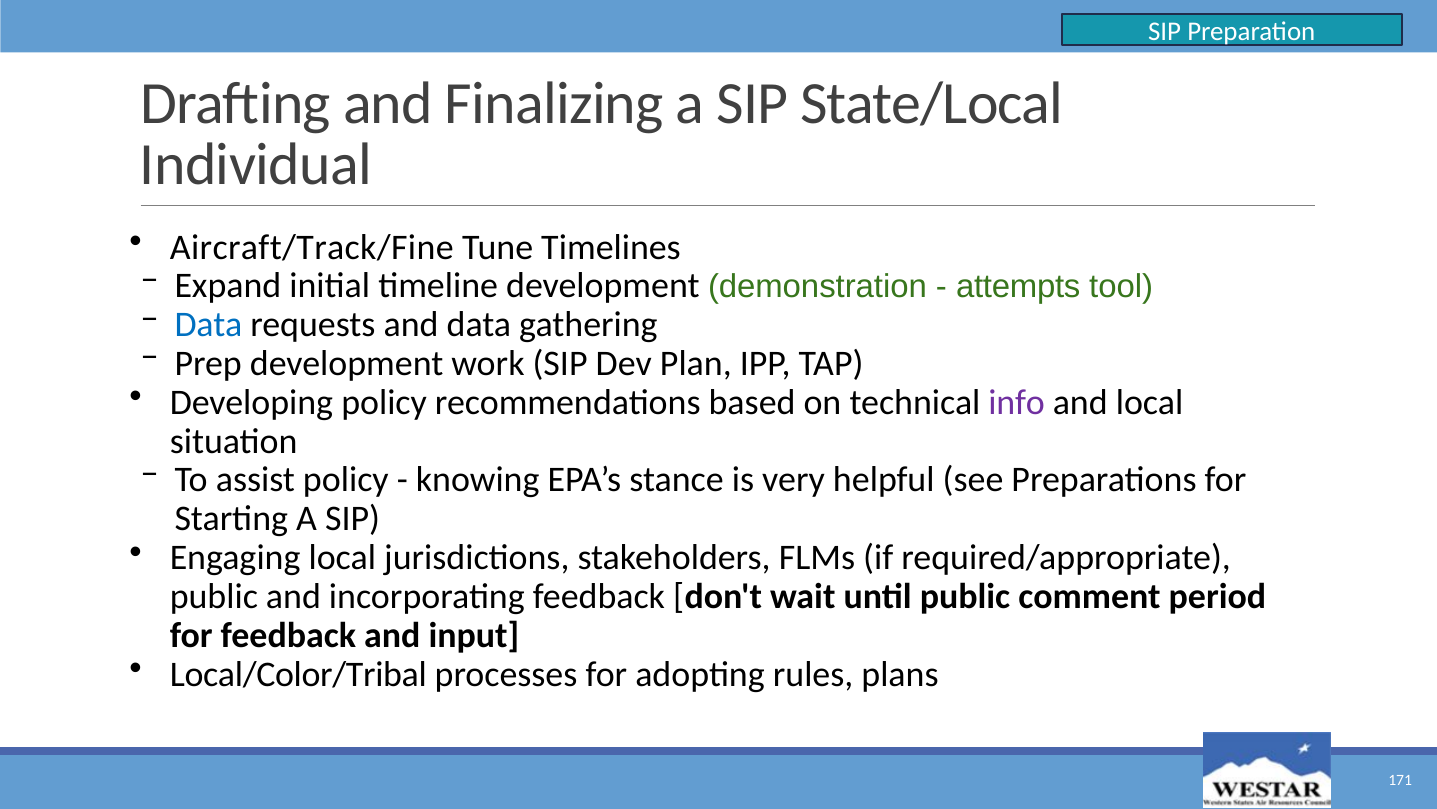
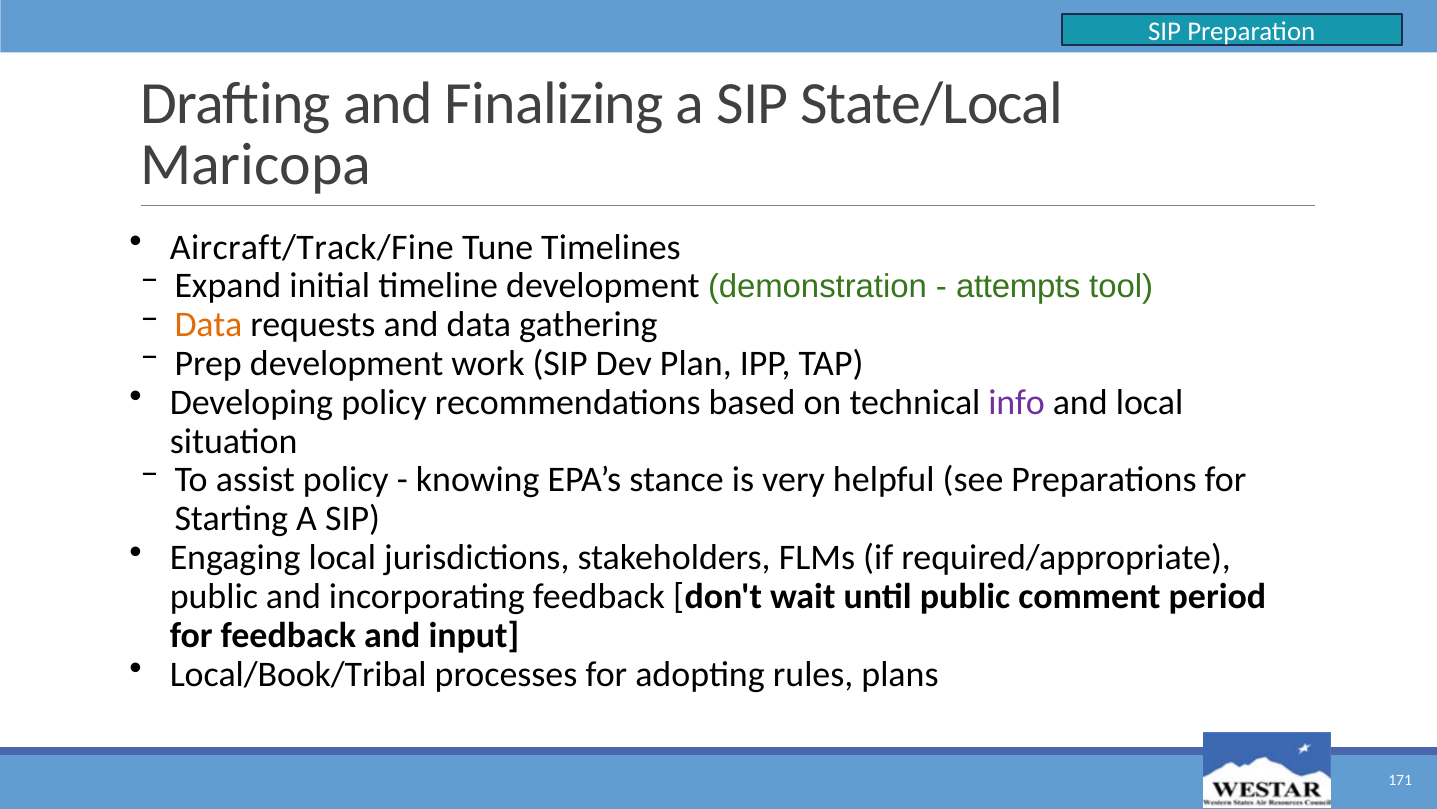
Individual: Individual -> Maricopa
Data at (208, 325) colour: blue -> orange
Local/Color/Tribal: Local/Color/Tribal -> Local/Book/Tribal
